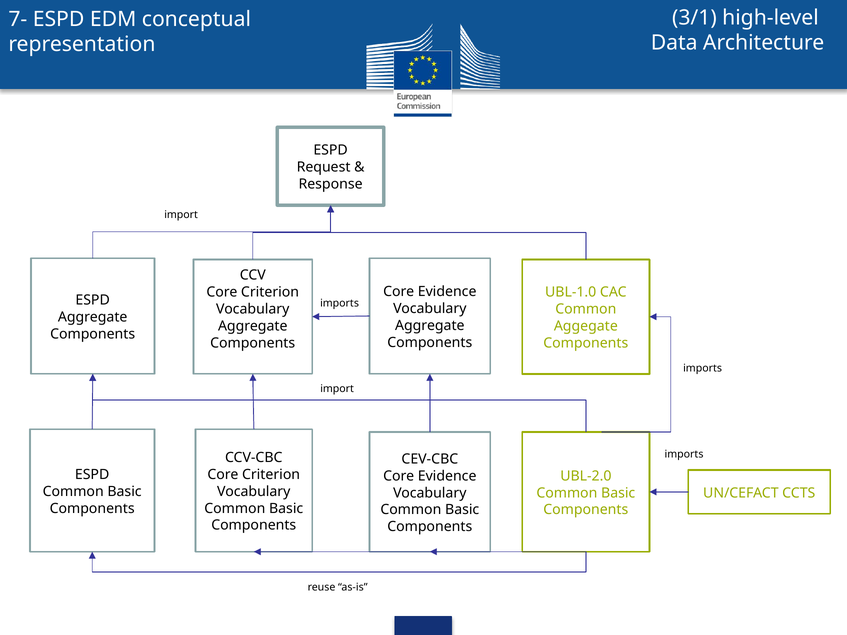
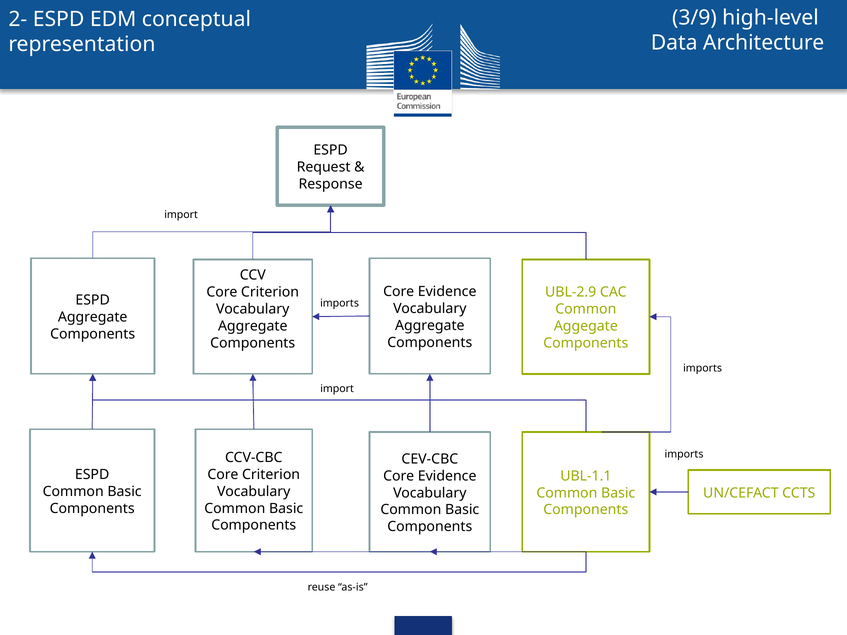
3/1: 3/1 -> 3/9
7-: 7- -> 2-
UBL-1.0: UBL-1.0 -> UBL-2.9
UBL-2.0: UBL-2.0 -> UBL-1.1
